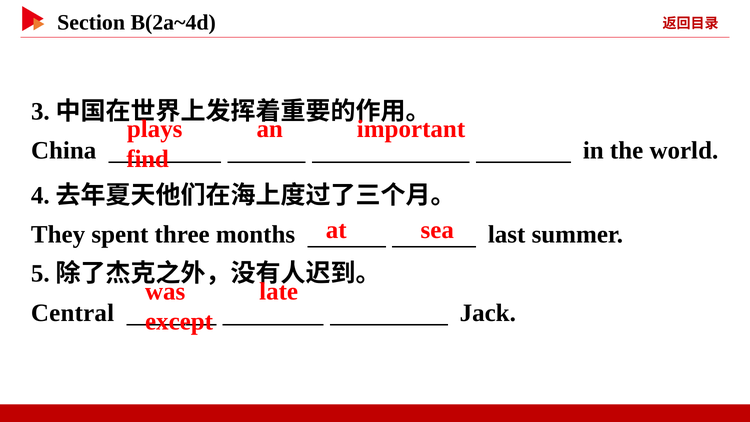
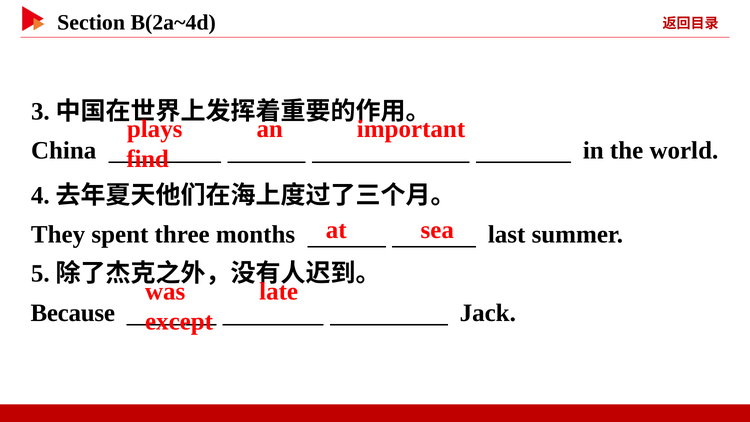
Central: Central -> Because
